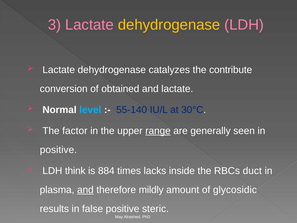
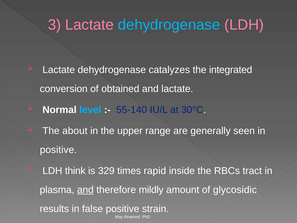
dehydrogenase at (169, 25) colour: yellow -> light blue
contribute: contribute -> integrated
factor: factor -> about
range underline: present -> none
884: 884 -> 329
lacks: lacks -> rapid
duct: duct -> tract
steric: steric -> strain
